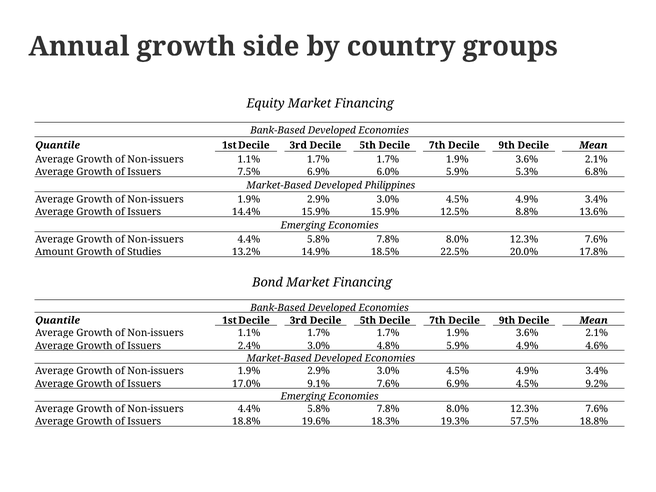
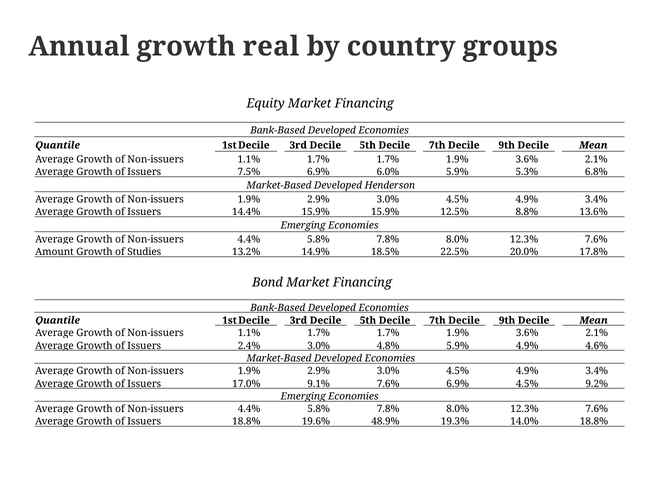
side: side -> real
Philippines: Philippines -> Henderson
18.3%: 18.3% -> 48.9%
57.5%: 57.5% -> 14.0%
